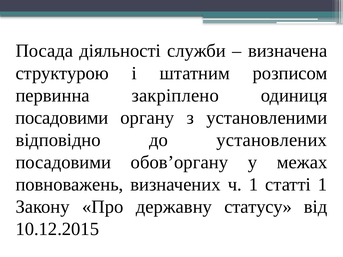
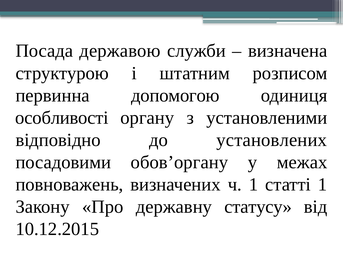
діяльності: діяльності -> державою
закріплено: закріплено -> допомогою
посадовими at (62, 118): посадовими -> особливості
